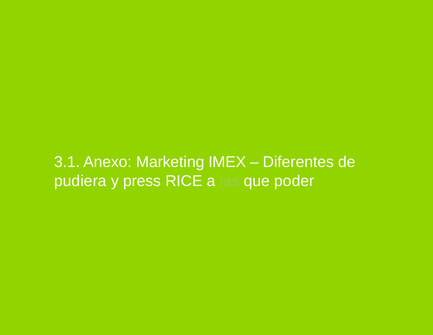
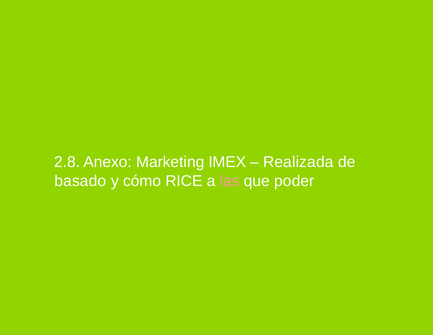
3.1: 3.1 -> 2.8
Diferentes: Diferentes -> Realizada
pudiera: pudiera -> basado
press: press -> cómo
las colour: light green -> pink
